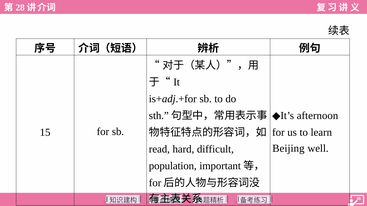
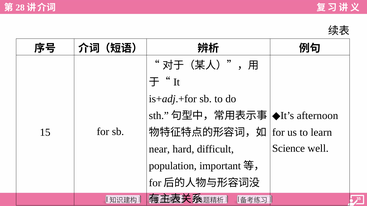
Beijing: Beijing -> Science
read: read -> near
